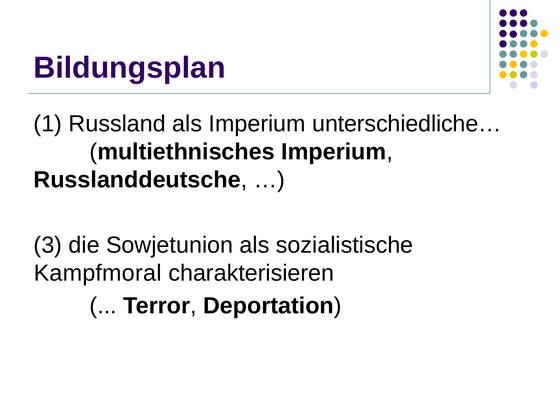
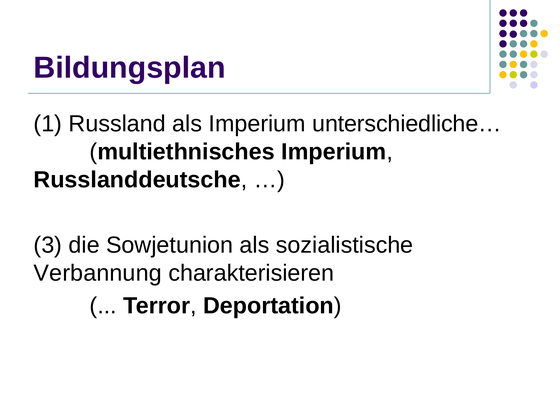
Kampfmoral: Kampfmoral -> Verbannung
